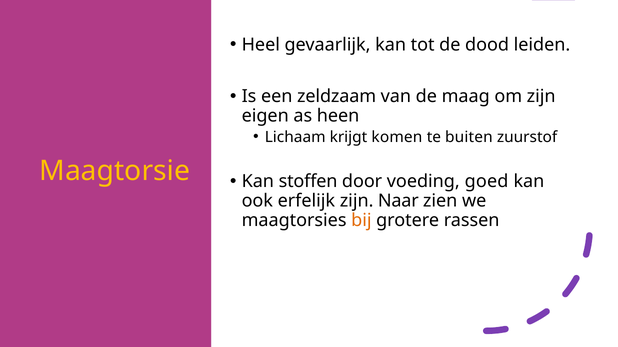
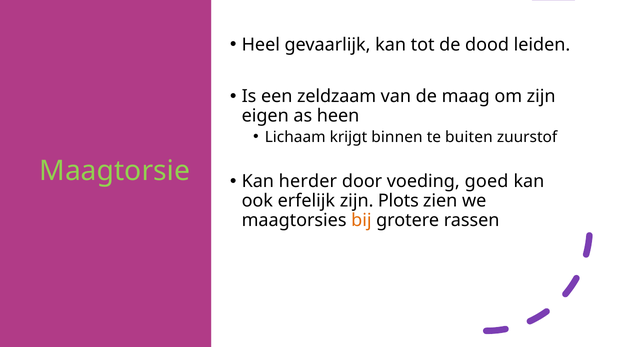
komen: komen -> binnen
Maagtorsie colour: yellow -> light green
stoffen: stoffen -> herder
Naar: Naar -> Plots
